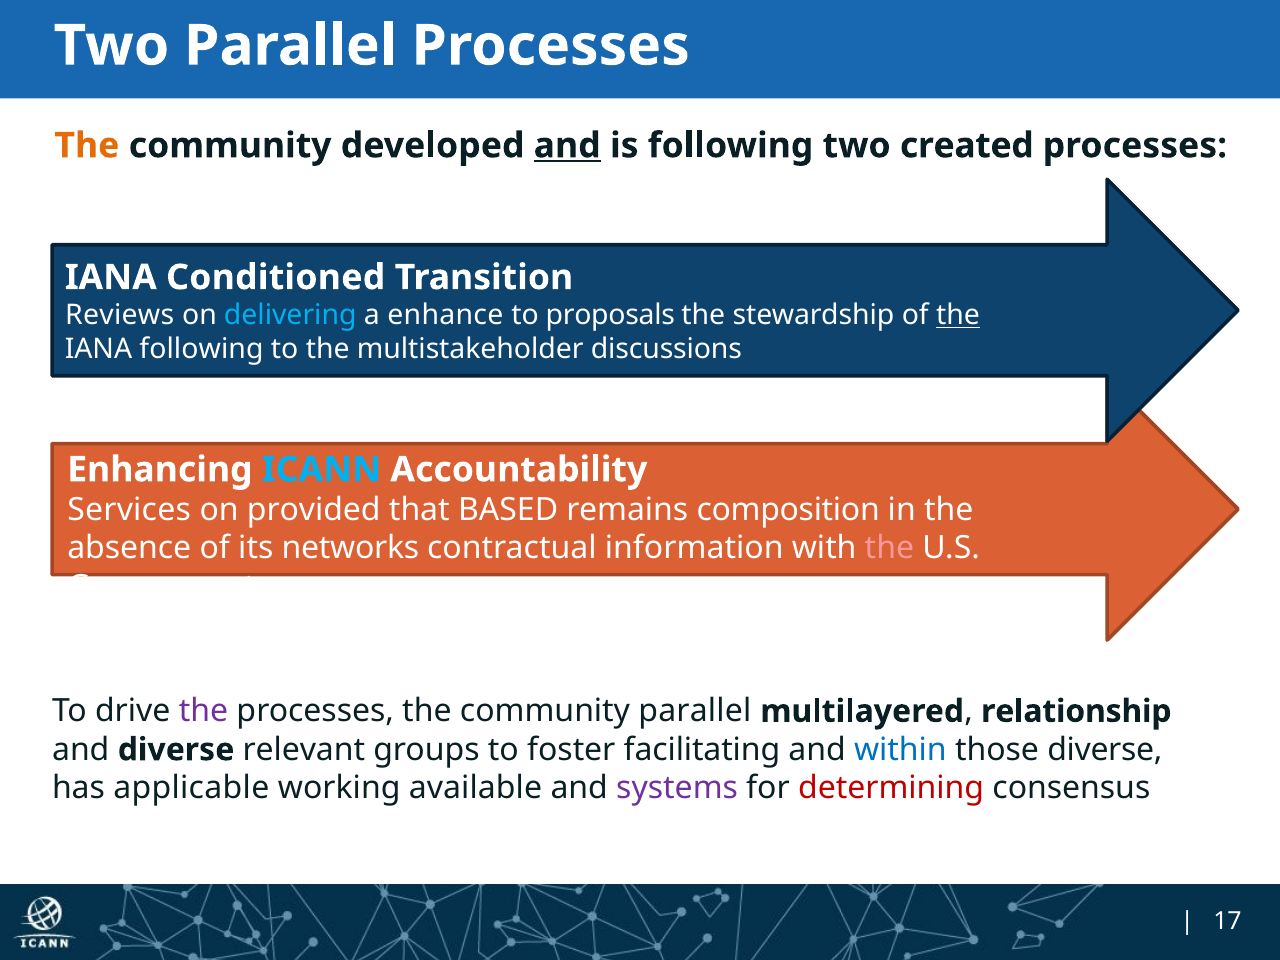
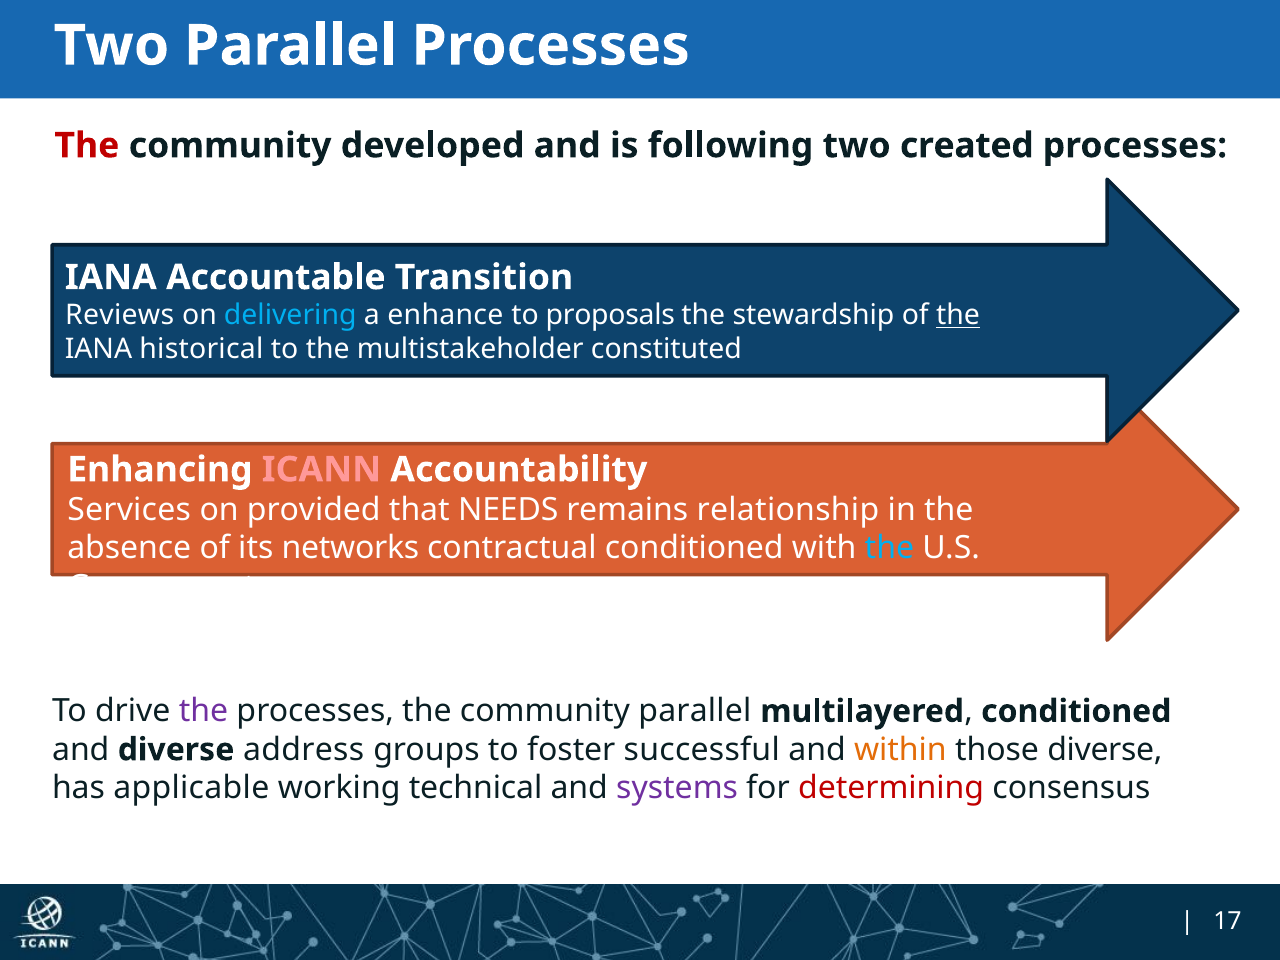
The at (87, 146) colour: orange -> red
and at (567, 146) underline: present -> none
Conditioned: Conditioned -> Accountable
IANA following: following -> historical
discussions: discussions -> constituted
ICANN colour: light blue -> pink
BASED: BASED -> NEEDS
composition: composition -> relationship
contractual information: information -> conditioned
the at (889, 548) colour: pink -> light blue
relationship at (1076, 711): relationship -> conditioned
relevant: relevant -> address
facilitating: facilitating -> successful
within colour: blue -> orange
available: available -> technical
